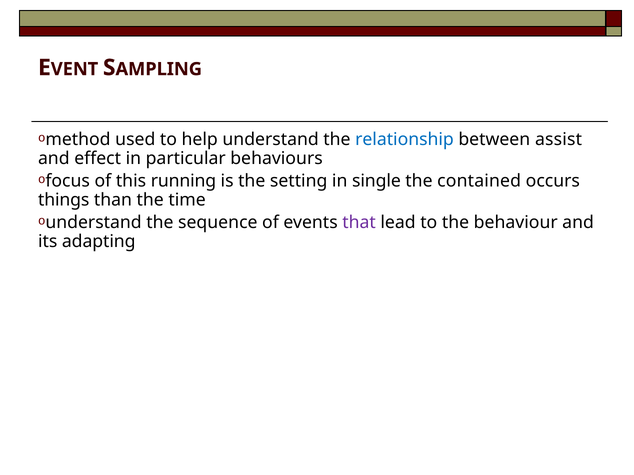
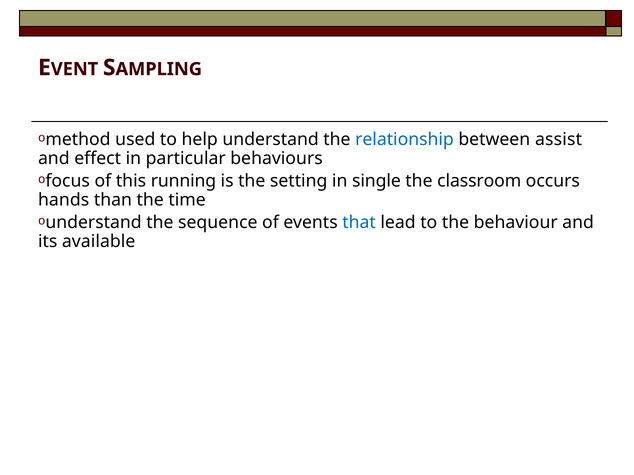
contained: contained -> classroom
things: things -> hands
that colour: purple -> blue
adapting: adapting -> available
